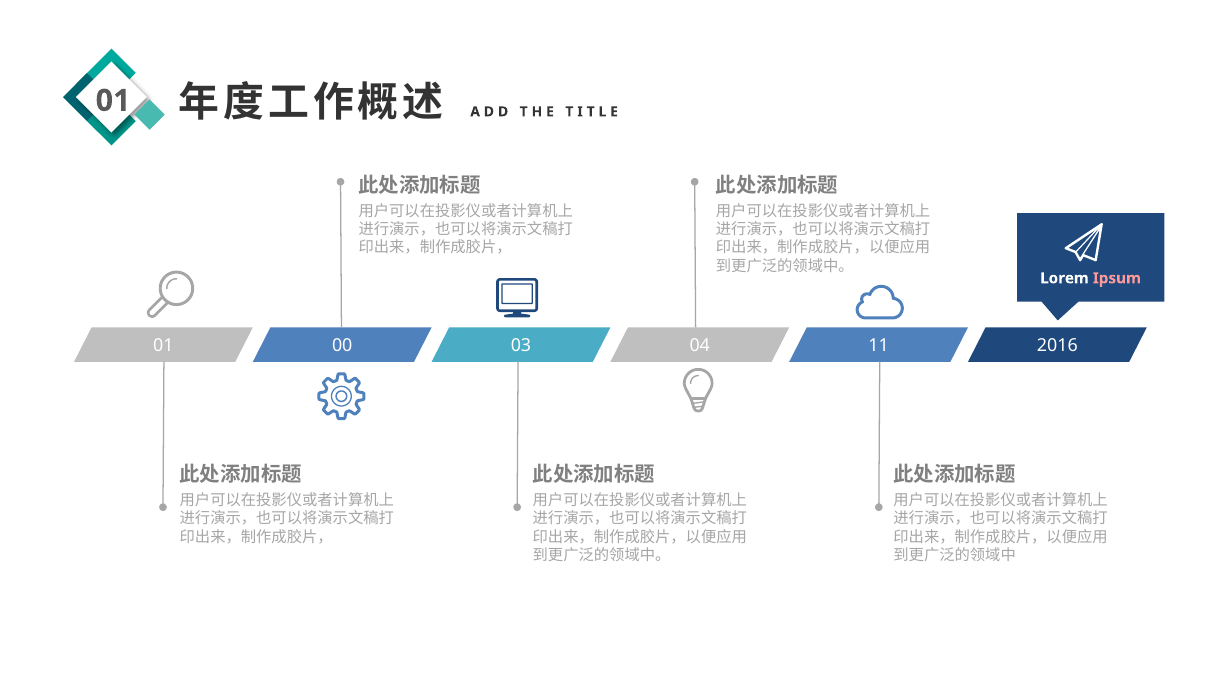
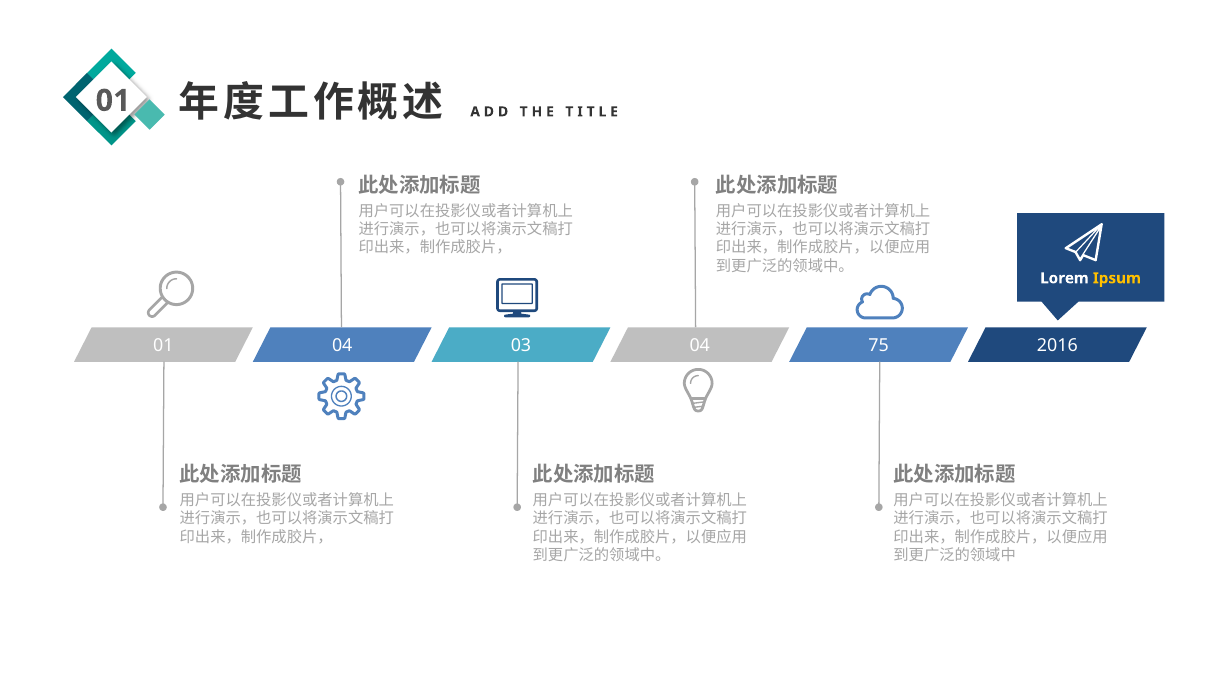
Ipsum colour: pink -> yellow
01 00: 00 -> 04
11: 11 -> 75
